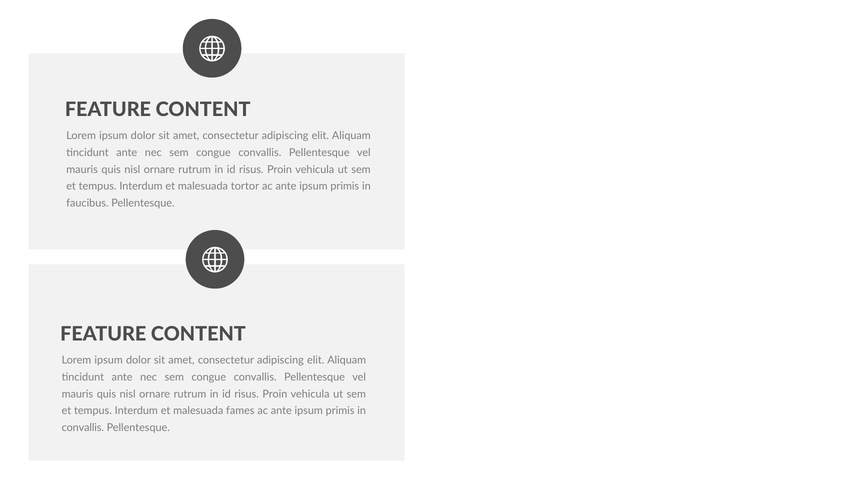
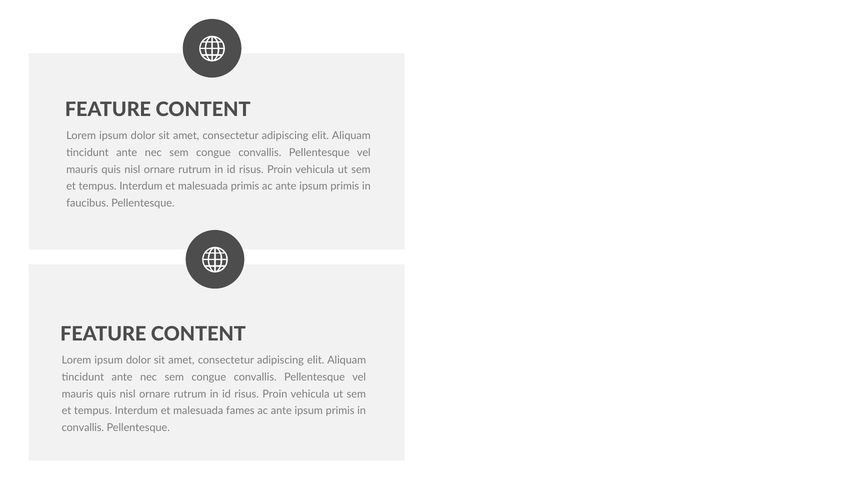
malesuada tortor: tortor -> primis
